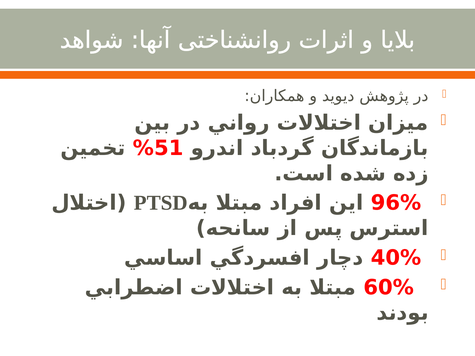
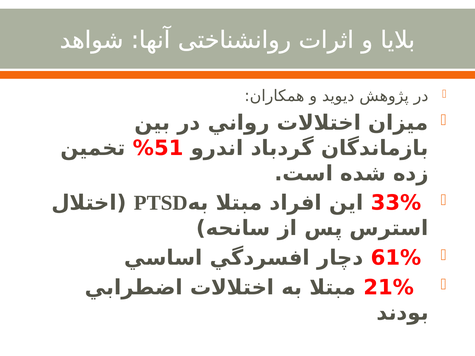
96%: 96% -> 33%
40%: 40% -> 61%
60%: 60% -> 21%
